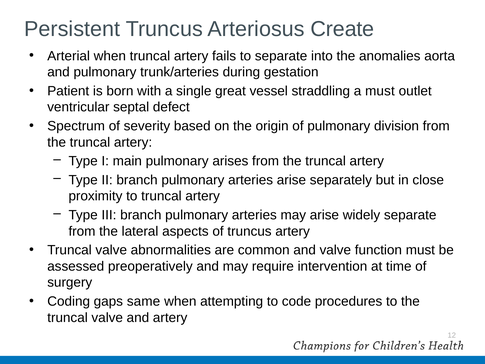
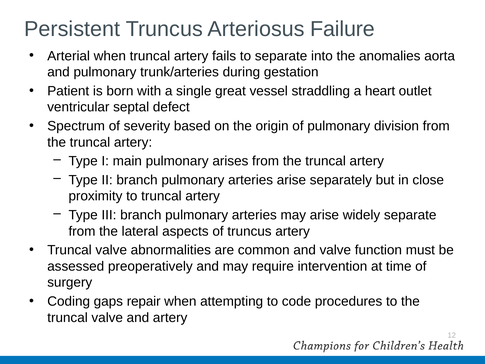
Create: Create -> Failure
a must: must -> heart
same: same -> repair
